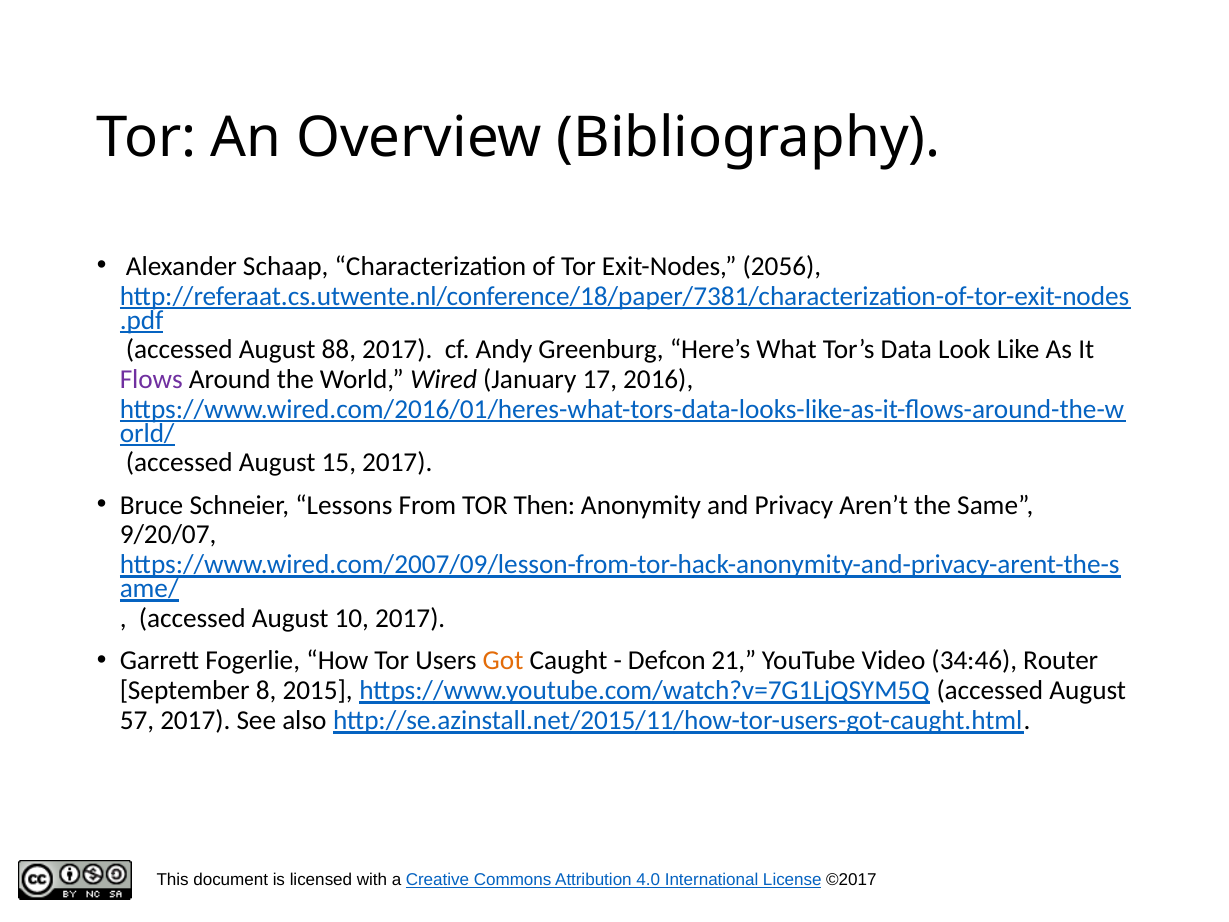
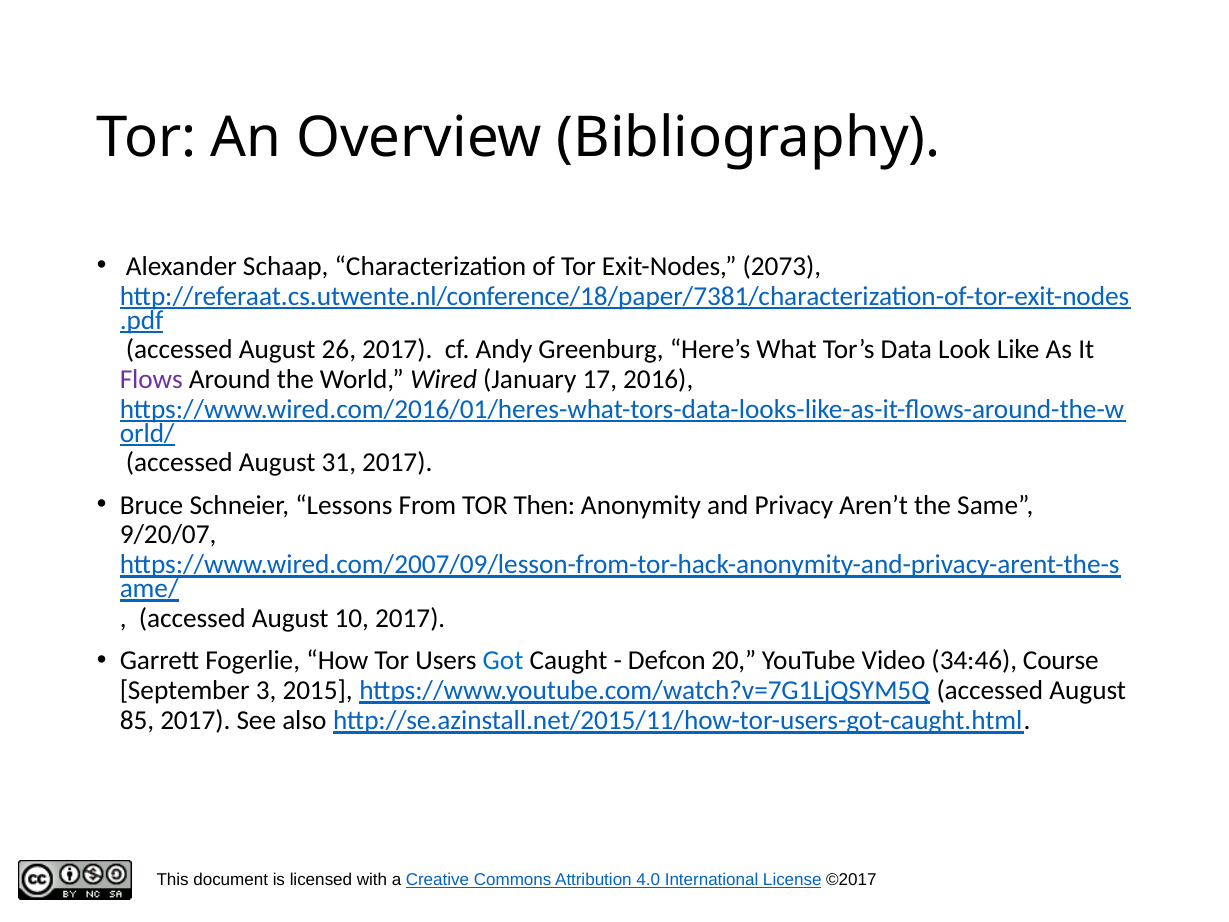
2056: 2056 -> 2073
88: 88 -> 26
15: 15 -> 31
Got colour: orange -> blue
21: 21 -> 20
Router: Router -> Course
8: 8 -> 3
57: 57 -> 85
